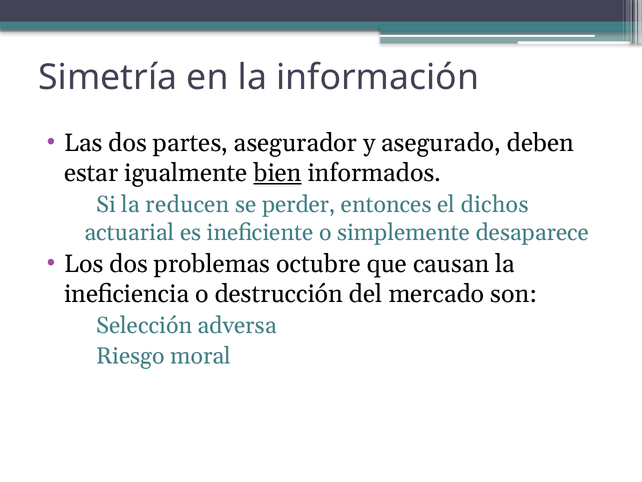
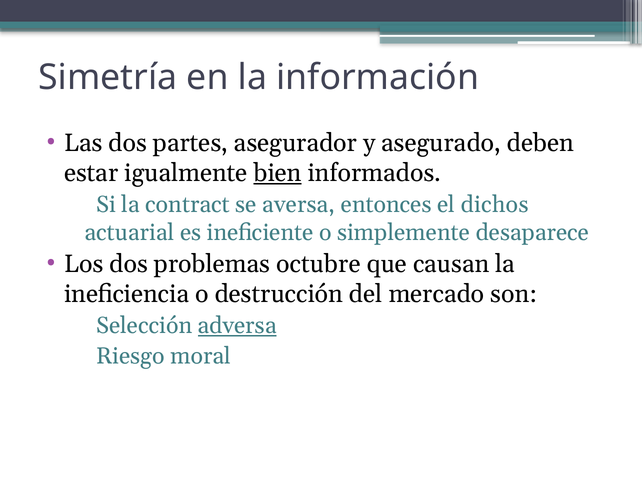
reducen: reducen -> contract
perder: perder -> aversa
adversa underline: none -> present
